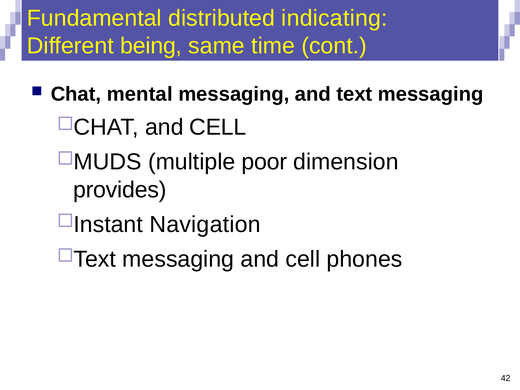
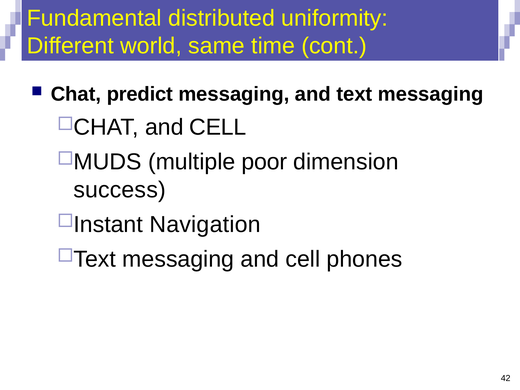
indicating: indicating -> uniformity
being: being -> world
mental: mental -> predict
provides: provides -> success
